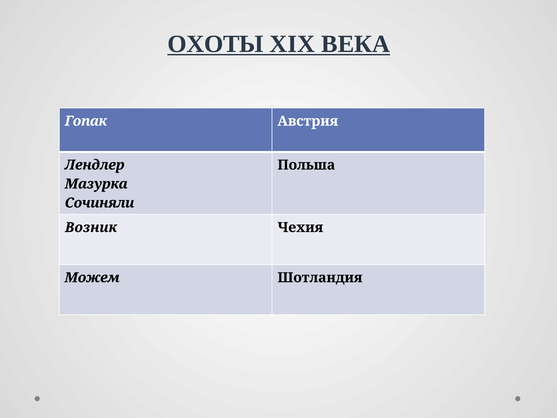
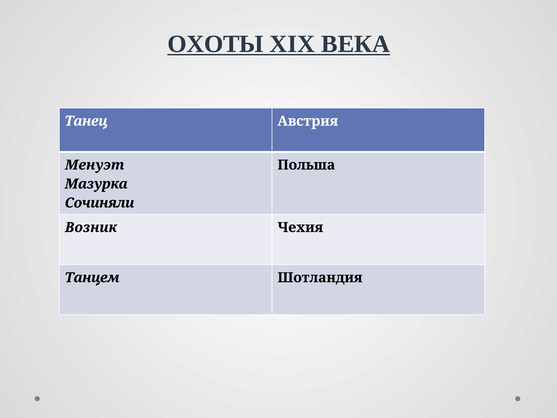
Гопак: Гопак -> Танец
Лендлер: Лендлер -> Менуэт
Можем: Можем -> Танцем
